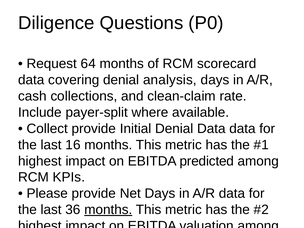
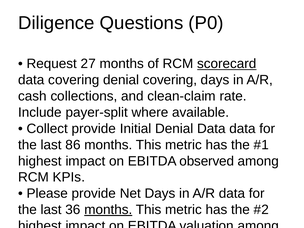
64: 64 -> 27
scorecard underline: none -> present
denial analysis: analysis -> covering
16: 16 -> 86
predicted: predicted -> observed
